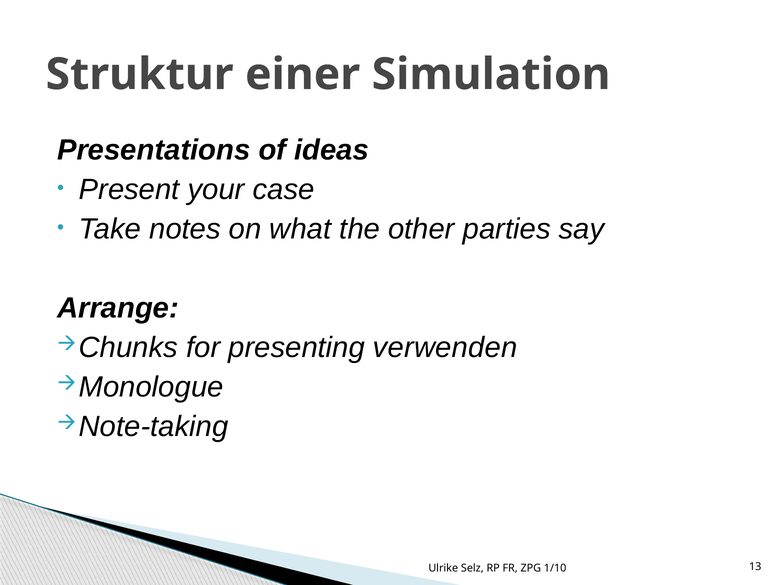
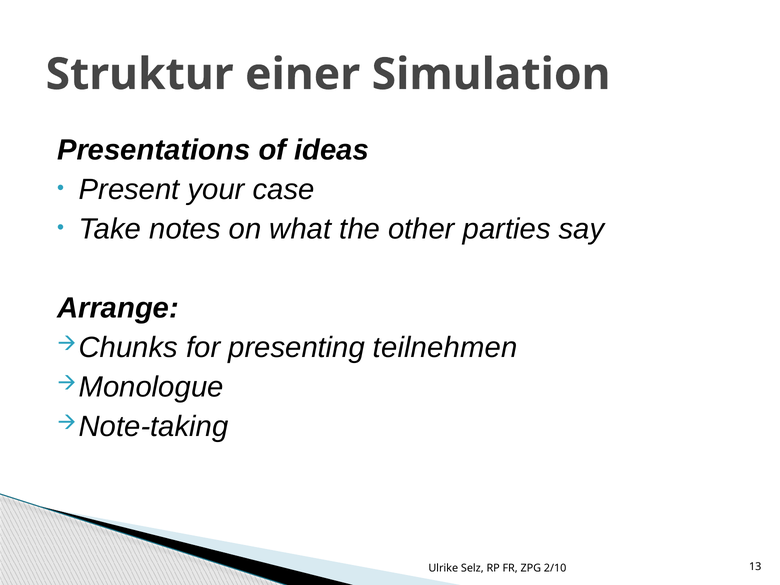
verwenden: verwenden -> teilnehmen
1/10: 1/10 -> 2/10
